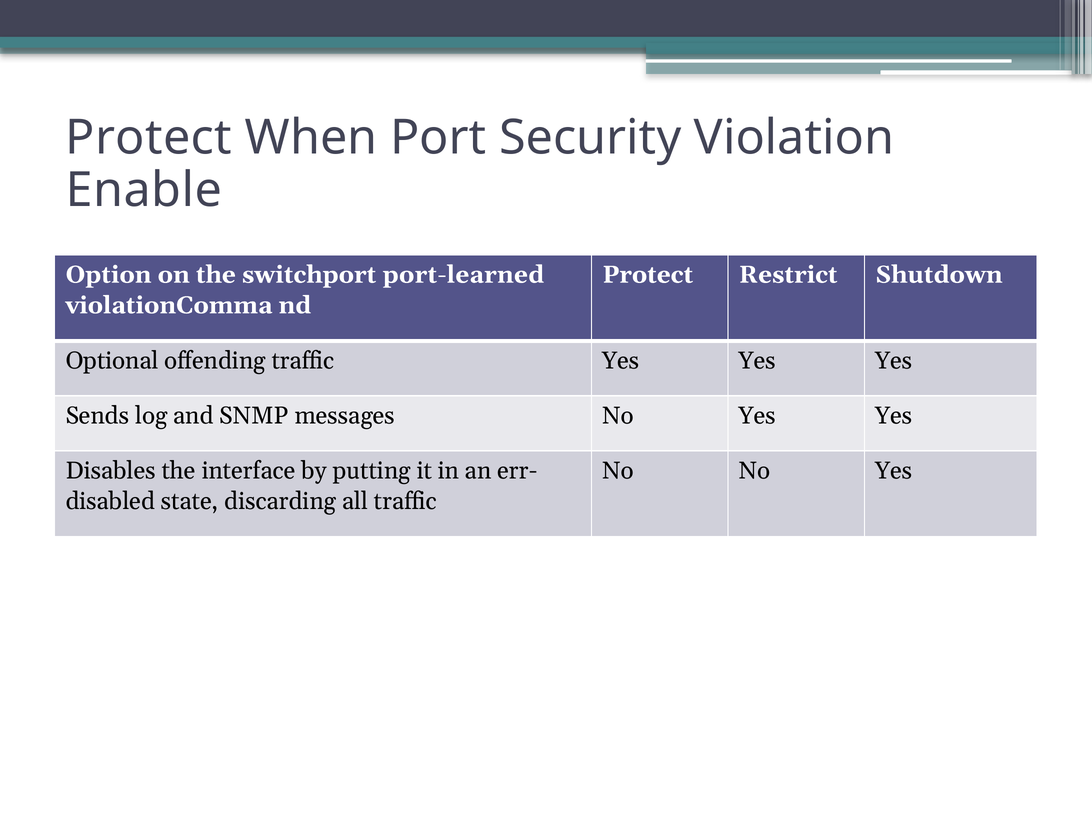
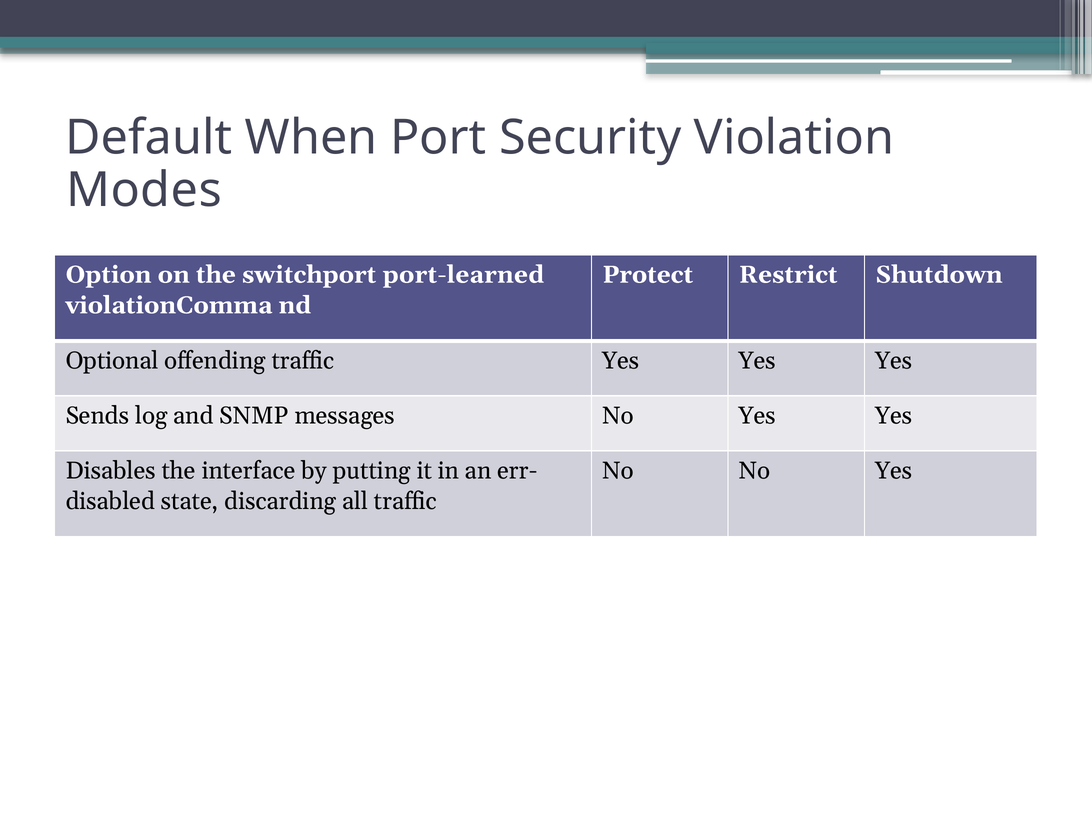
Protect at (149, 138): Protect -> Default
Enable: Enable -> Modes
